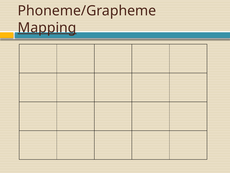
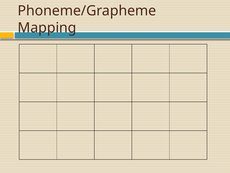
Mapping underline: present -> none
